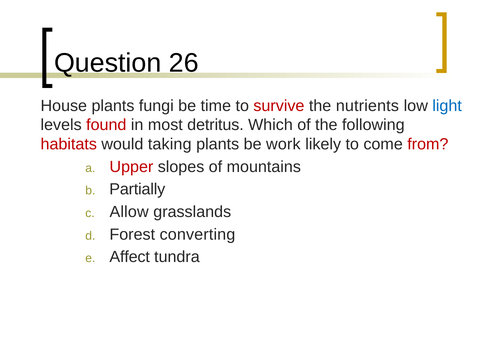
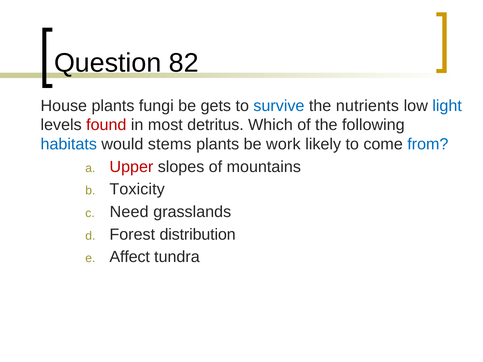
26: 26 -> 82
time: time -> gets
survive colour: red -> blue
habitats colour: red -> blue
taking: taking -> stems
from colour: red -> blue
Partially: Partially -> Toxicity
Allow: Allow -> Need
converting: converting -> distribution
